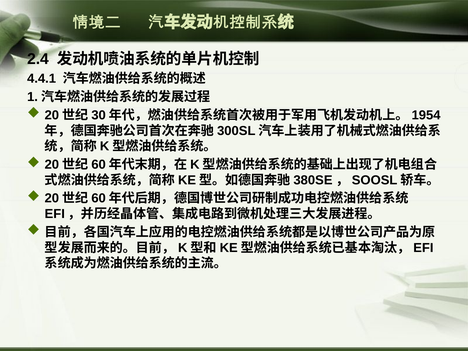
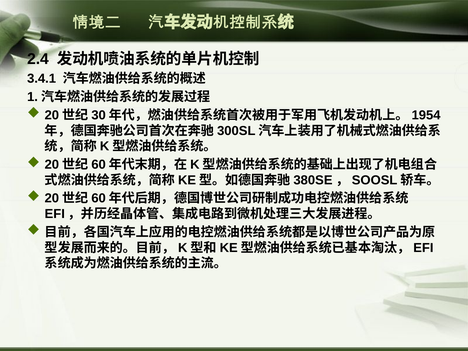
4.4.1: 4.4.1 -> 3.4.1
